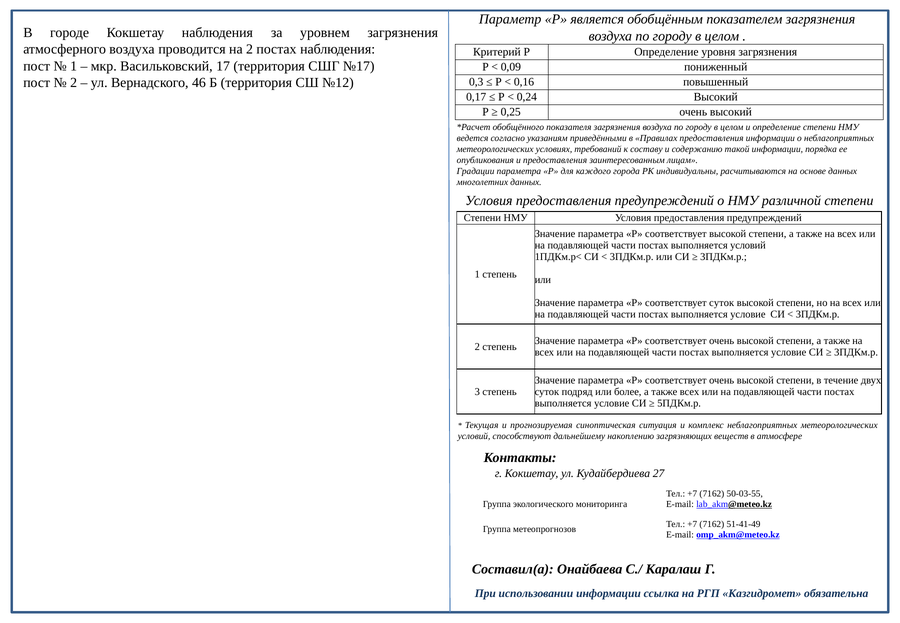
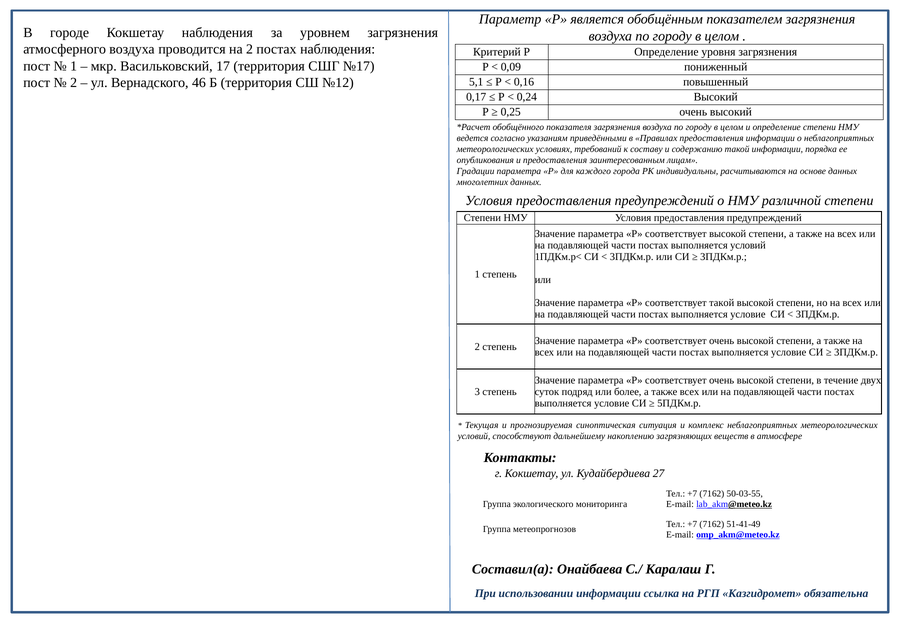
0,3: 0,3 -> 5,1
соответствует суток: суток -> такой
